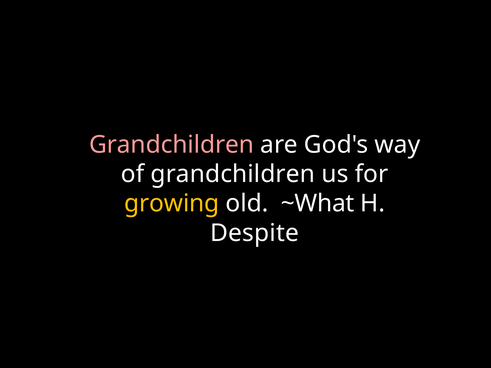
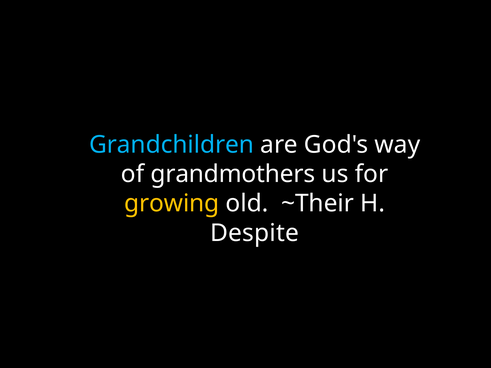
Grandchildren at (172, 145) colour: pink -> light blue
of grandchildren: grandchildren -> grandmothers
~What: ~What -> ~Their
